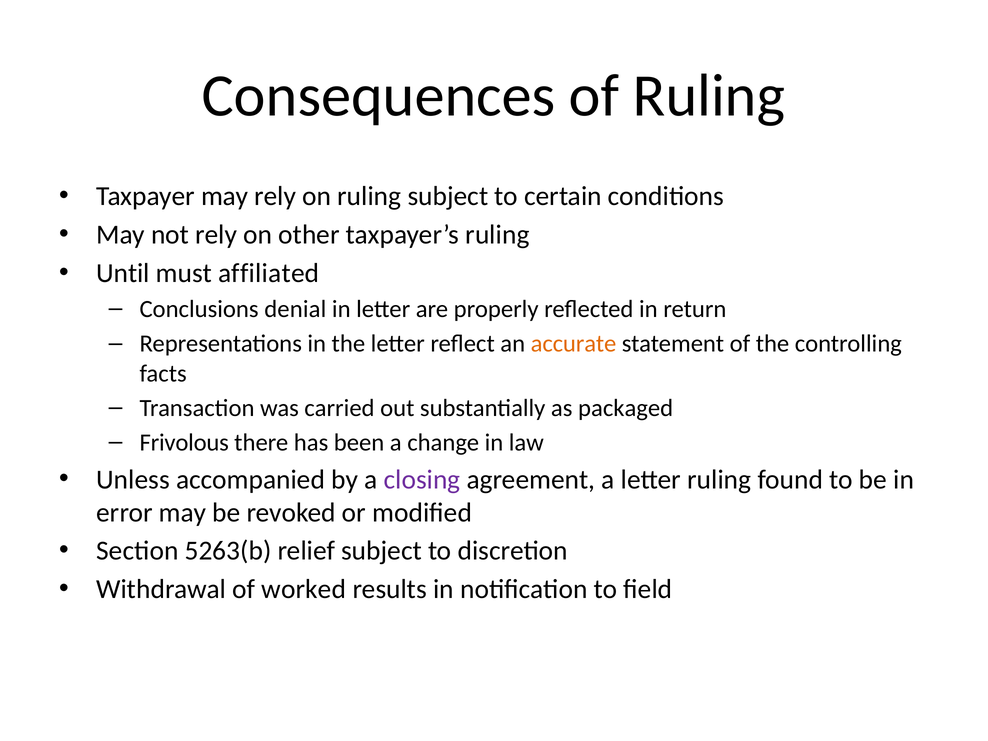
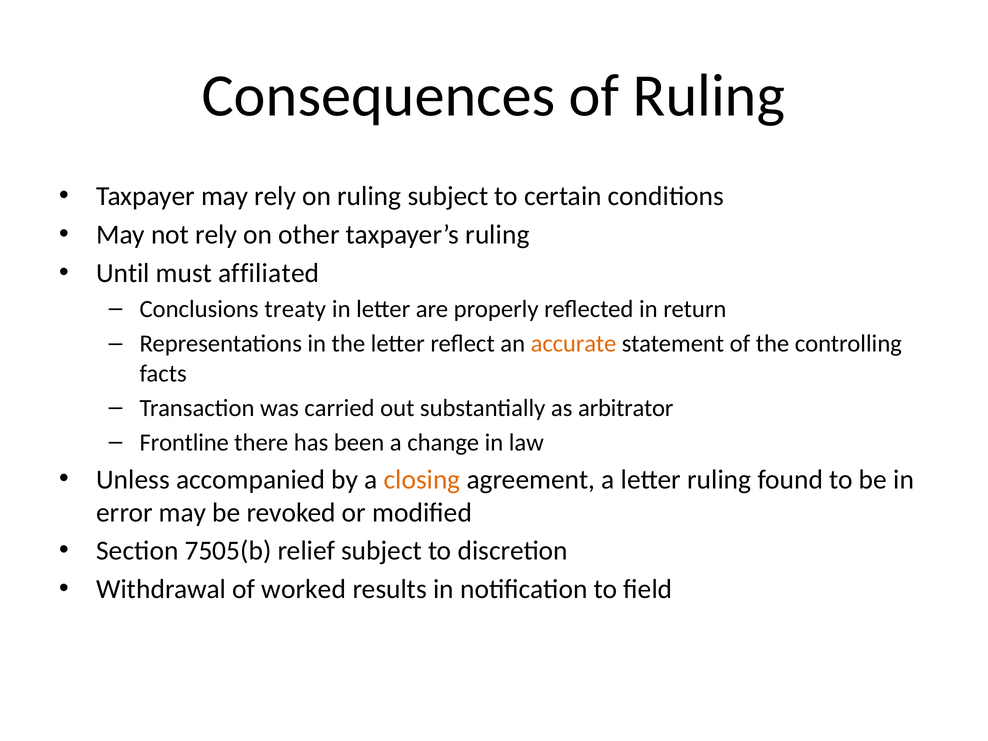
denial: denial -> treaty
packaged: packaged -> arbitrator
Frivolous: Frivolous -> Frontline
closing colour: purple -> orange
5263(b: 5263(b -> 7505(b
